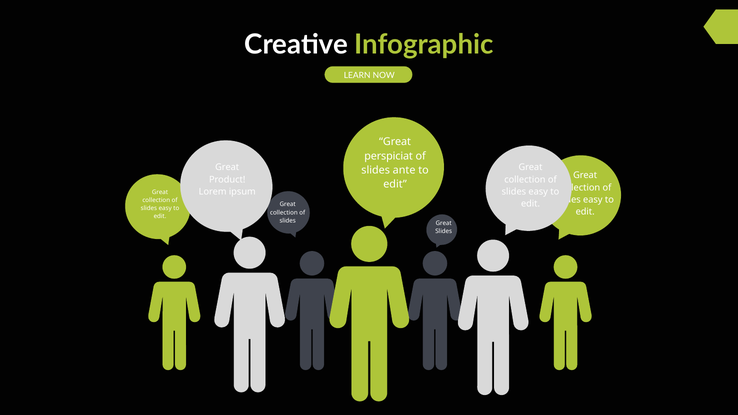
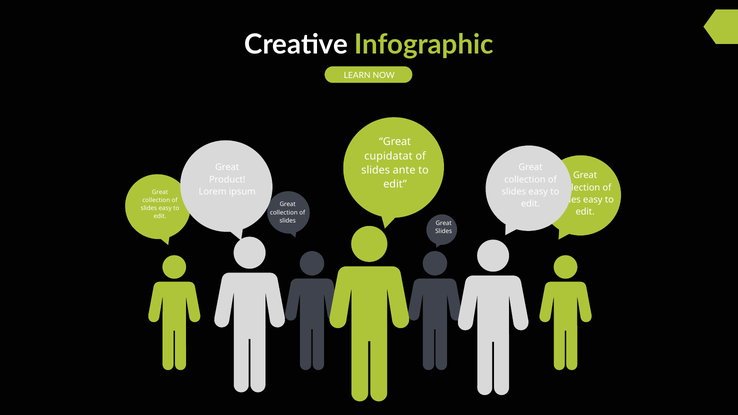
perspiciat: perspiciat -> cupidatat
